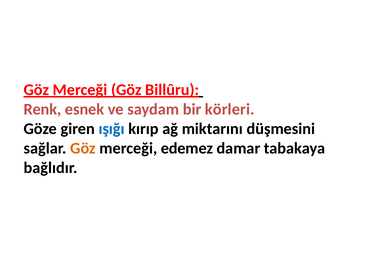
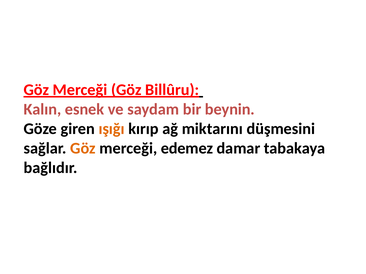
Renk: Renk -> Kalın
körleri: körleri -> beynin
ışığı colour: blue -> orange
